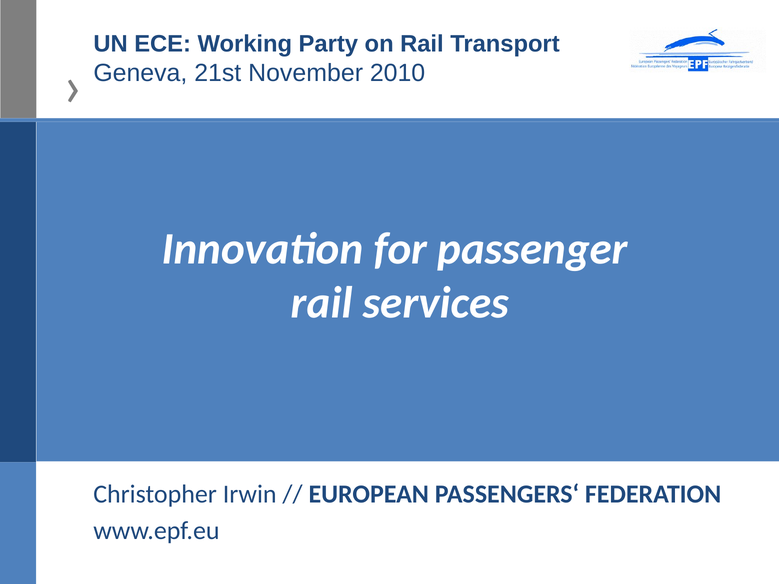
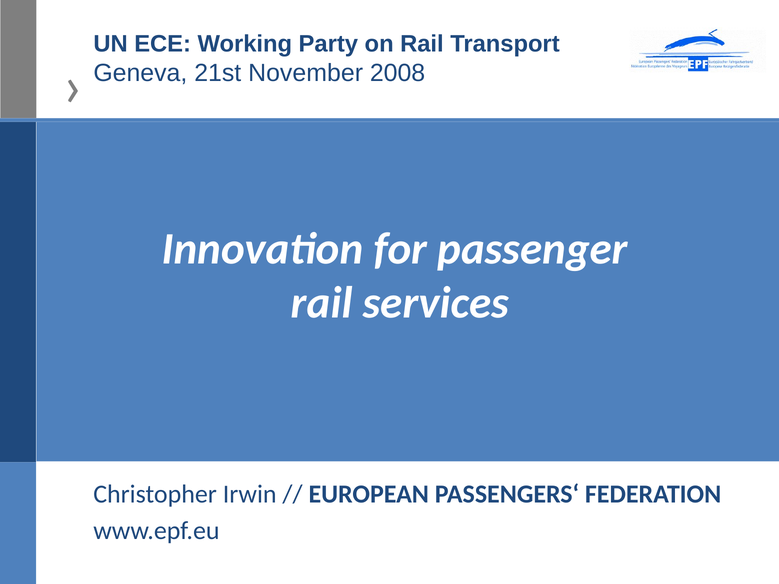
2010: 2010 -> 2008
